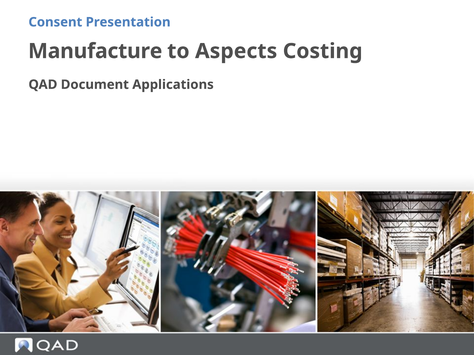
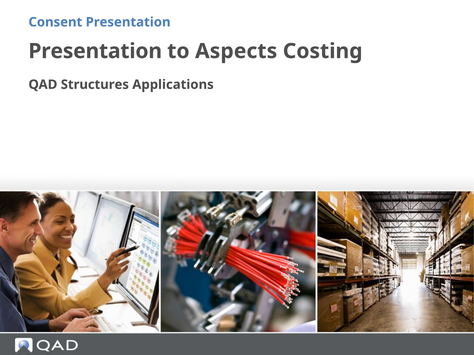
Manufacture at (95, 51): Manufacture -> Presentation
Document: Document -> Structures
